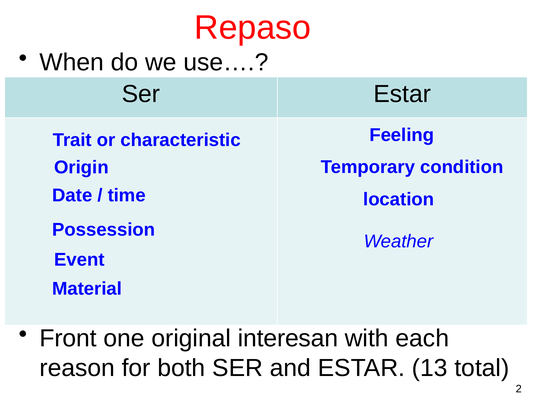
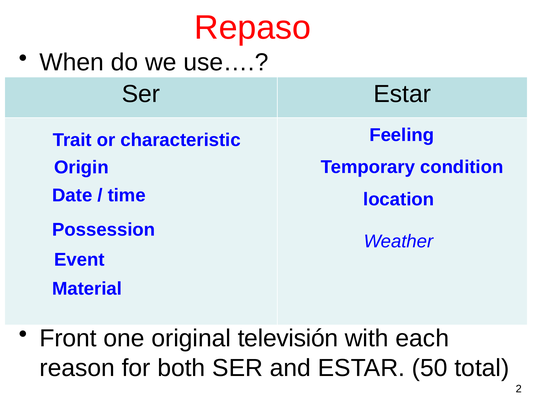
interesan: interesan -> televisión
13: 13 -> 50
